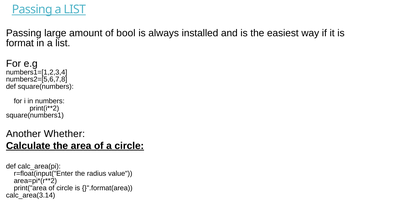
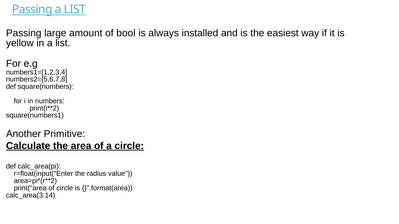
format: format -> yellow
Whether: Whether -> Primitive
